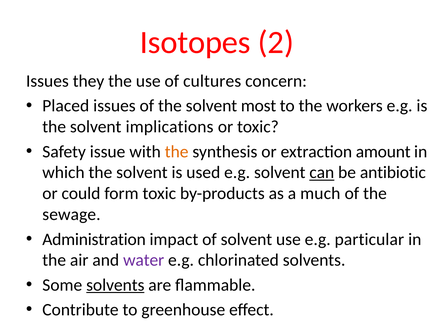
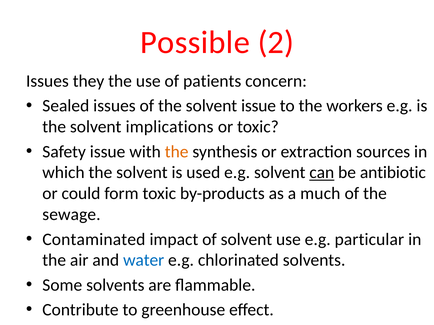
Isotopes: Isotopes -> Possible
cultures: cultures -> patients
Placed: Placed -> Sealed
solvent most: most -> issue
amount: amount -> sources
Administration: Administration -> Contaminated
water colour: purple -> blue
solvents at (115, 285) underline: present -> none
